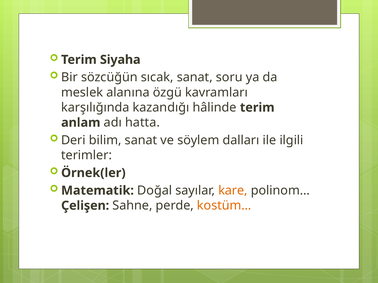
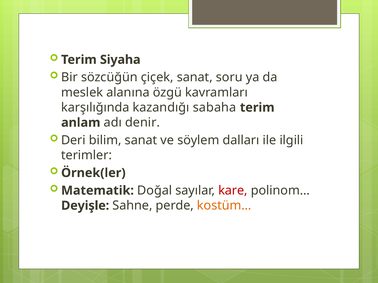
sıcak: sıcak -> çiçek
hâlinde: hâlinde -> sabaha
hatta: hatta -> denir
kare colour: orange -> red
Çelişen: Çelişen -> Deyişle
